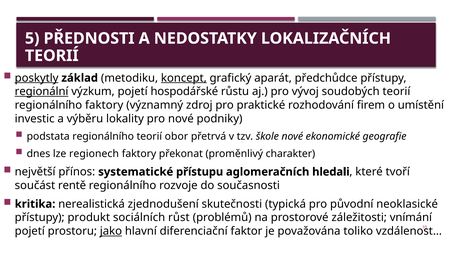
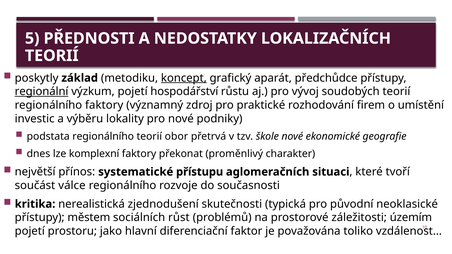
poskytly underline: present -> none
hospodářské: hospodářské -> hospodářství
regionech: regionech -> komplexní
hledali: hledali -> situaci
rentě: rentě -> válce
produkt: produkt -> městem
vnímání: vnímání -> územím
jako underline: present -> none
